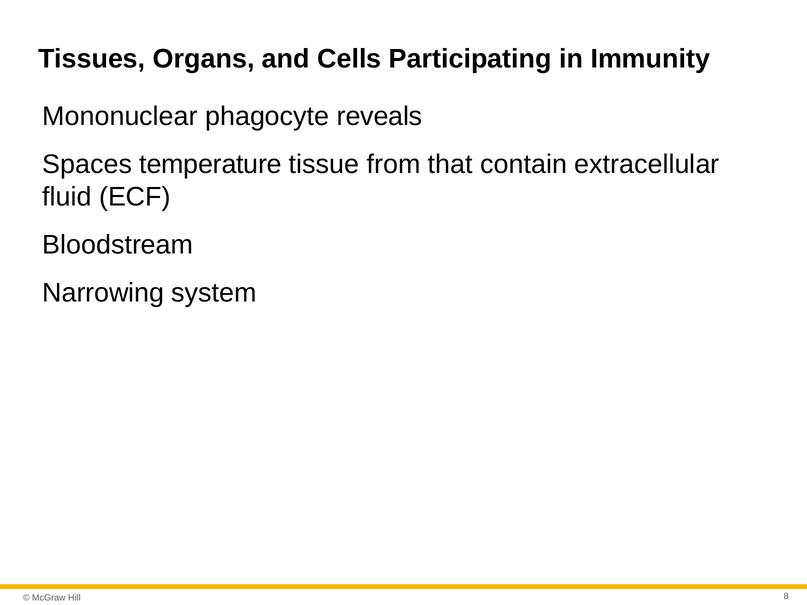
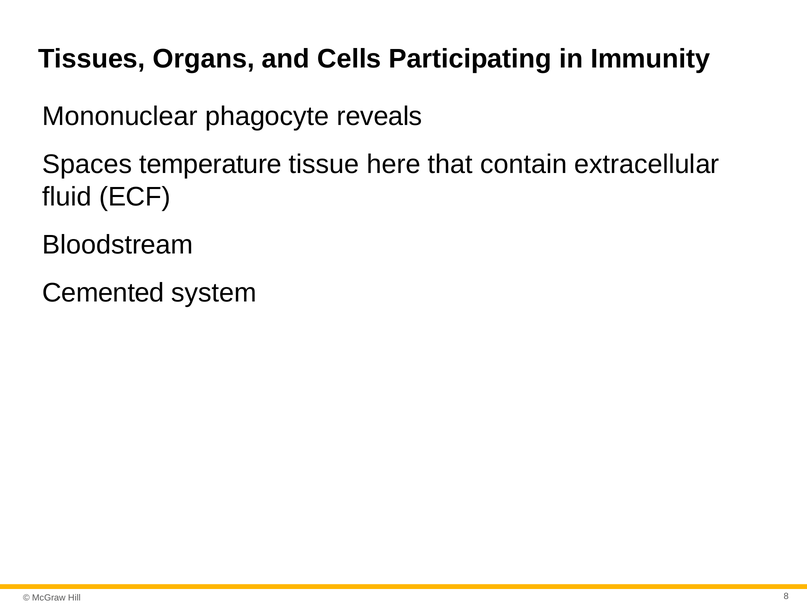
from: from -> here
Narrowing: Narrowing -> Cemented
